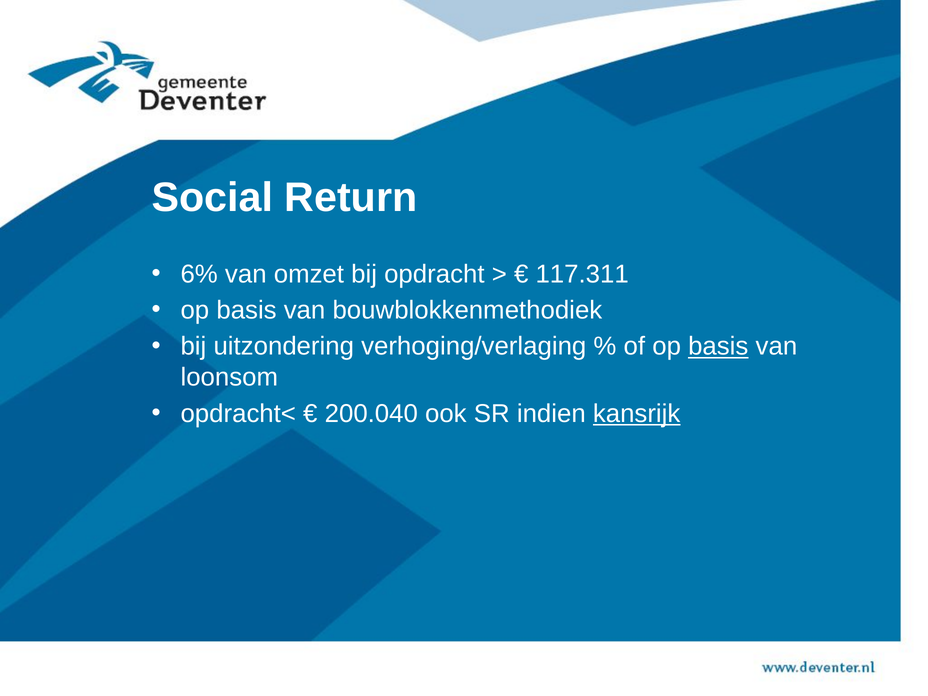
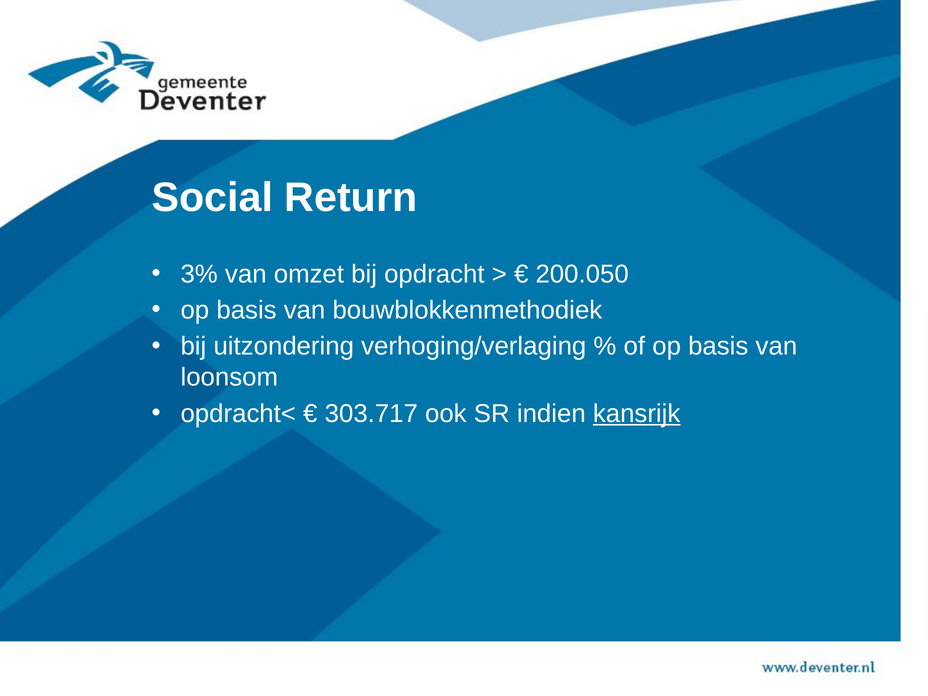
6%: 6% -> 3%
117.311: 117.311 -> 200.050
basis at (718, 346) underline: present -> none
200.040: 200.040 -> 303.717
